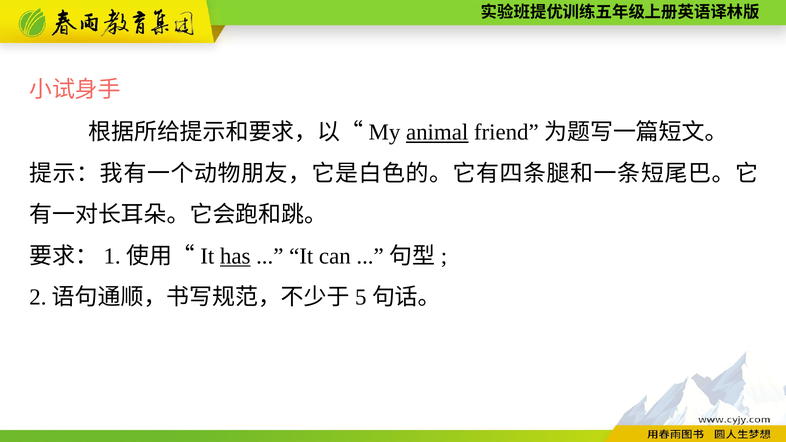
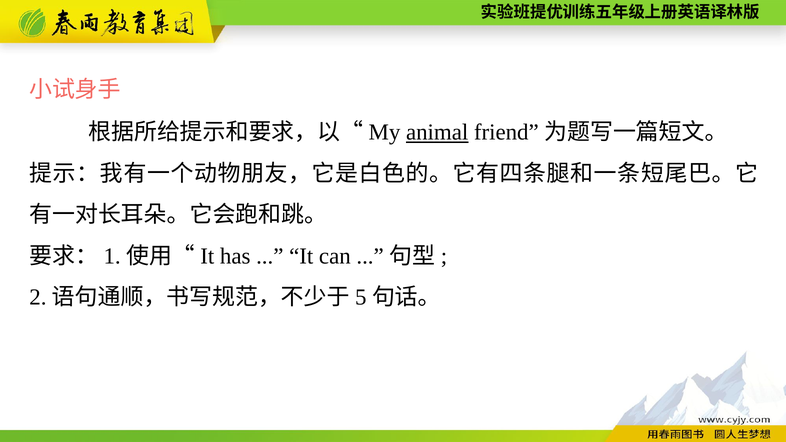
has underline: present -> none
